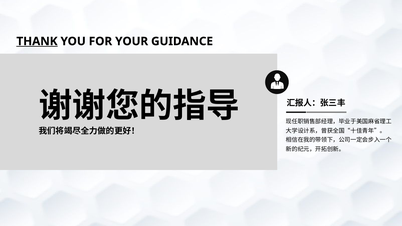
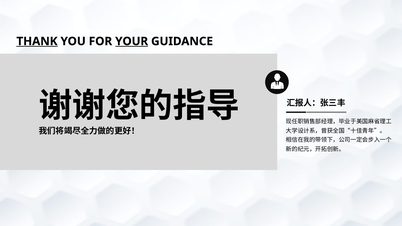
YOUR underline: none -> present
